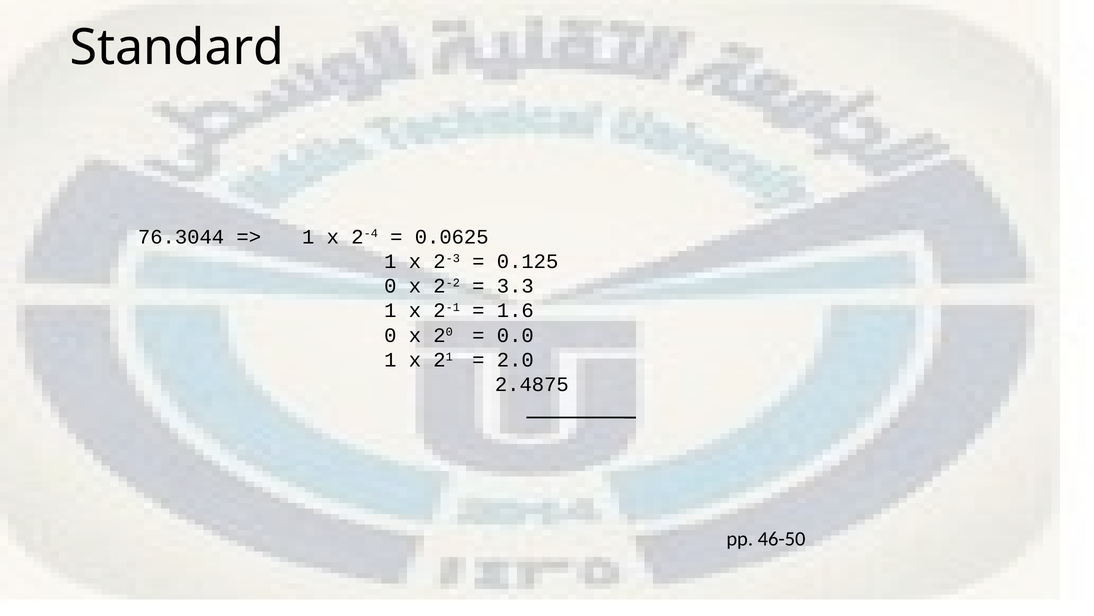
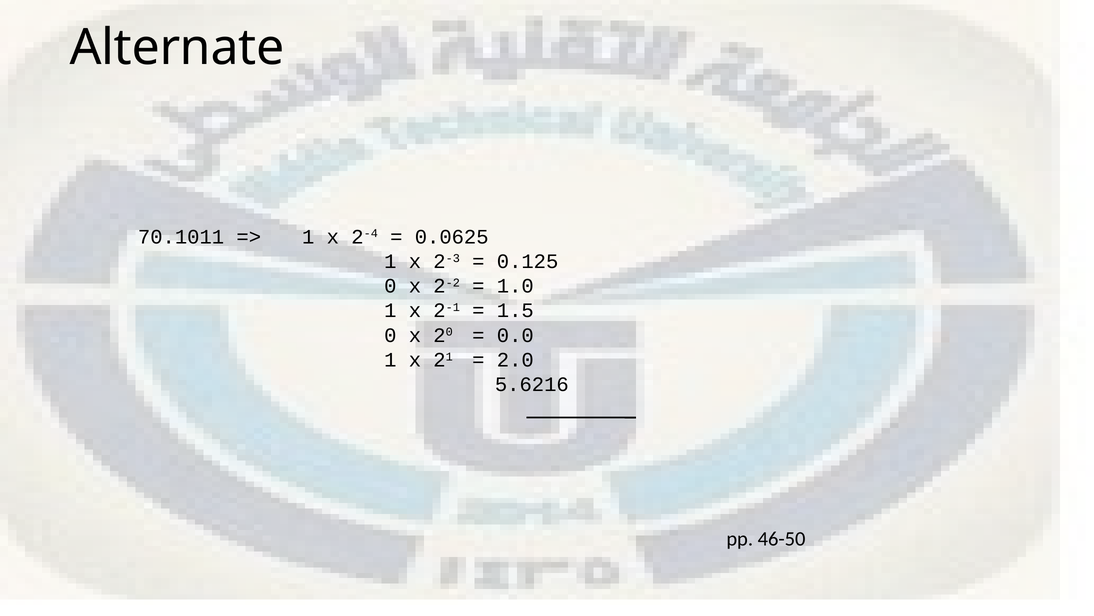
Standard: Standard -> Alternate
76.3044: 76.3044 -> 70.1011
3.3: 3.3 -> 1.0
1.6: 1.6 -> 1.5
2.4875: 2.4875 -> 5.6216
